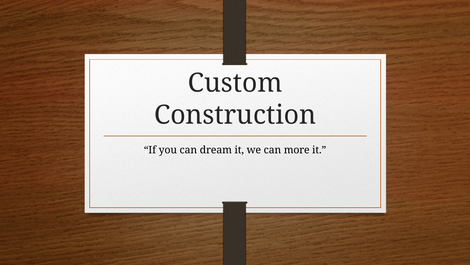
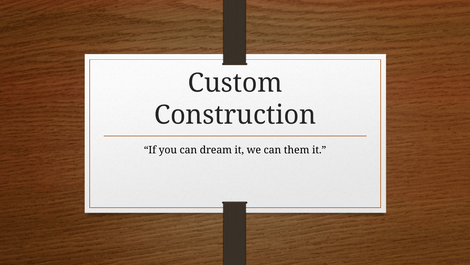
more: more -> them
